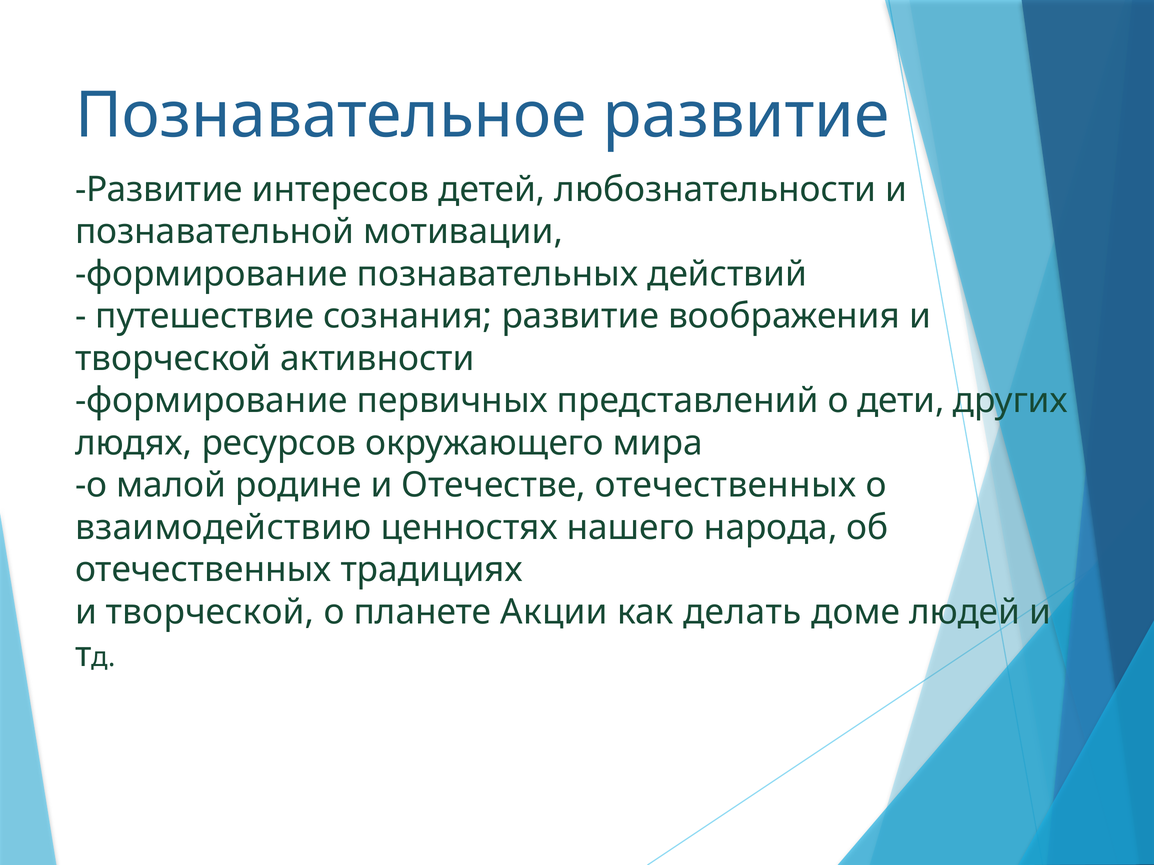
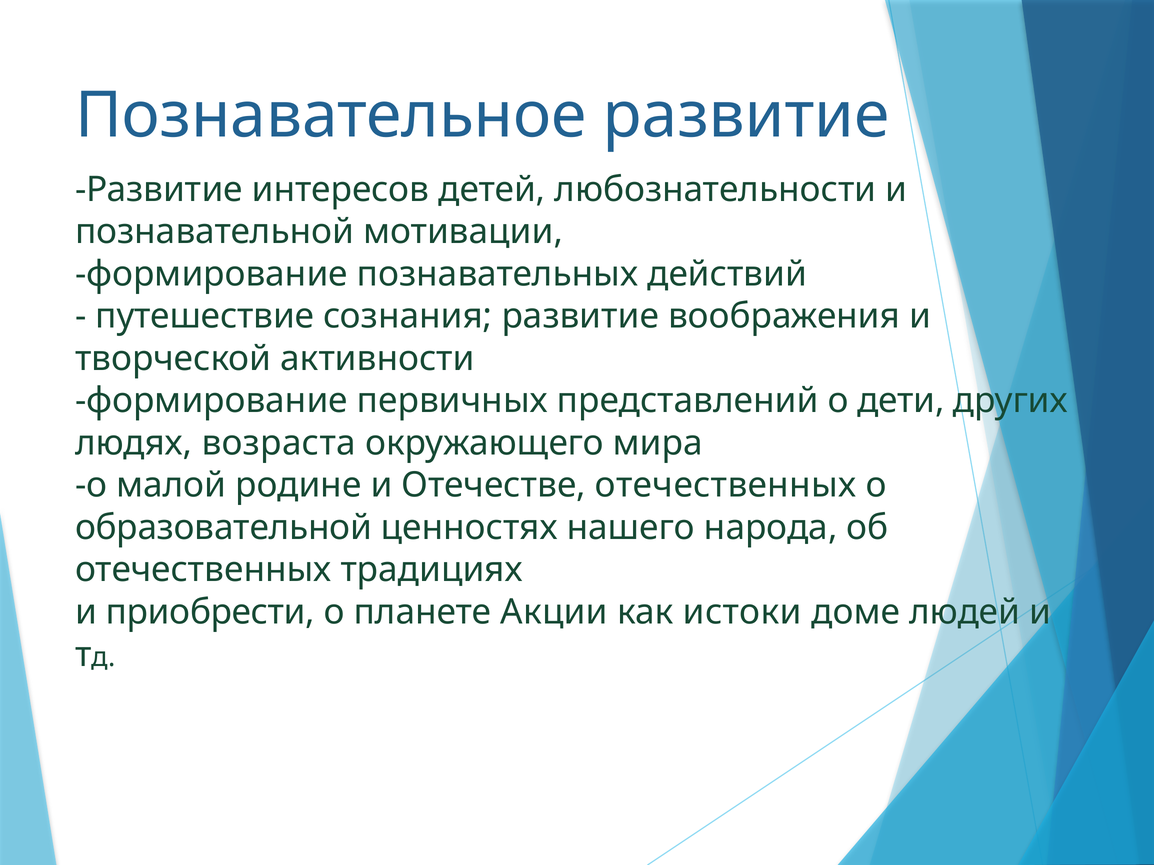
ресурсов: ресурсов -> возраста
взаимодействию: взаимодействию -> образовательной
творческой at (210, 612): творческой -> приобрести
делать: делать -> истоки
